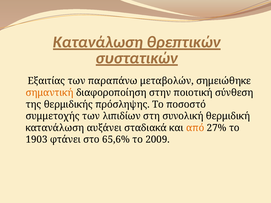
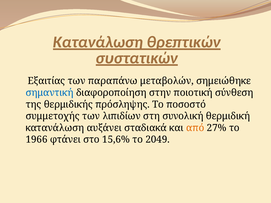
σημαντική colour: orange -> blue
1903: 1903 -> 1966
65,6%: 65,6% -> 15,6%
2009: 2009 -> 2049
